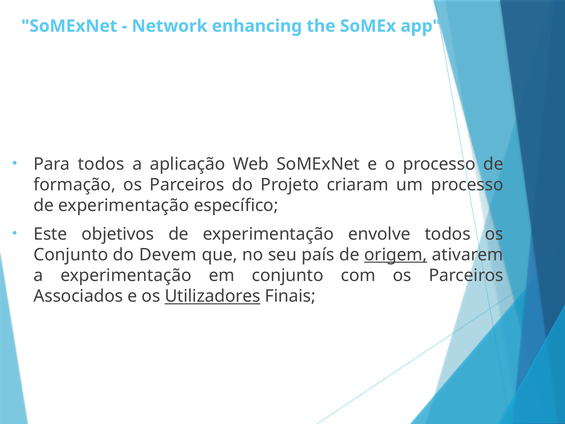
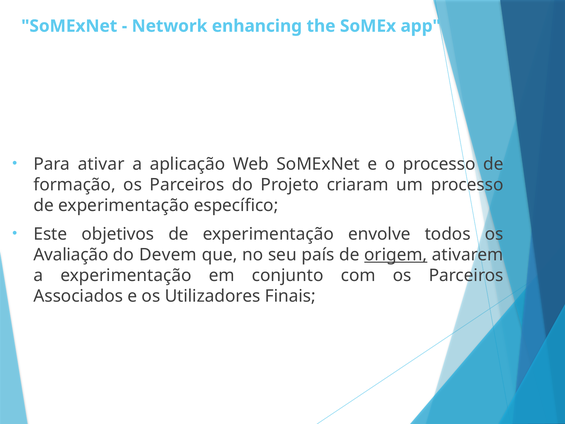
Para todos: todos -> ativar
Conjunto at (71, 255): Conjunto -> Avaliação
Utilizadores underline: present -> none
